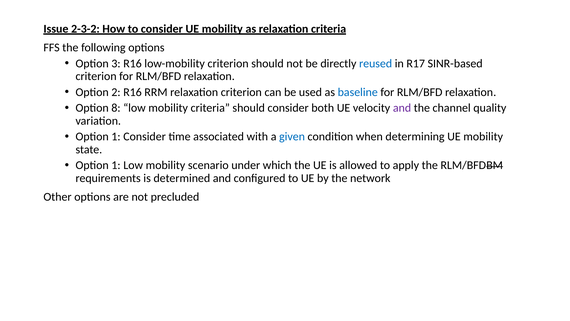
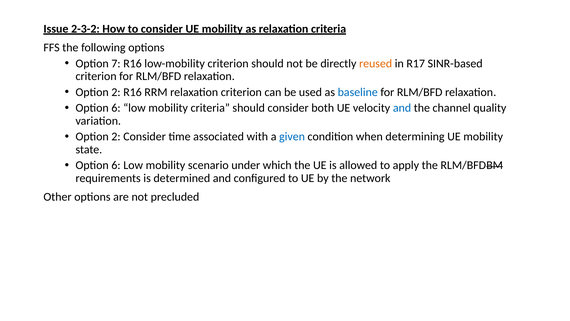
3: 3 -> 7
reused colour: blue -> orange
8 at (116, 108): 8 -> 6
and at (402, 108) colour: purple -> blue
1 at (116, 137): 1 -> 2
1 at (116, 165): 1 -> 6
